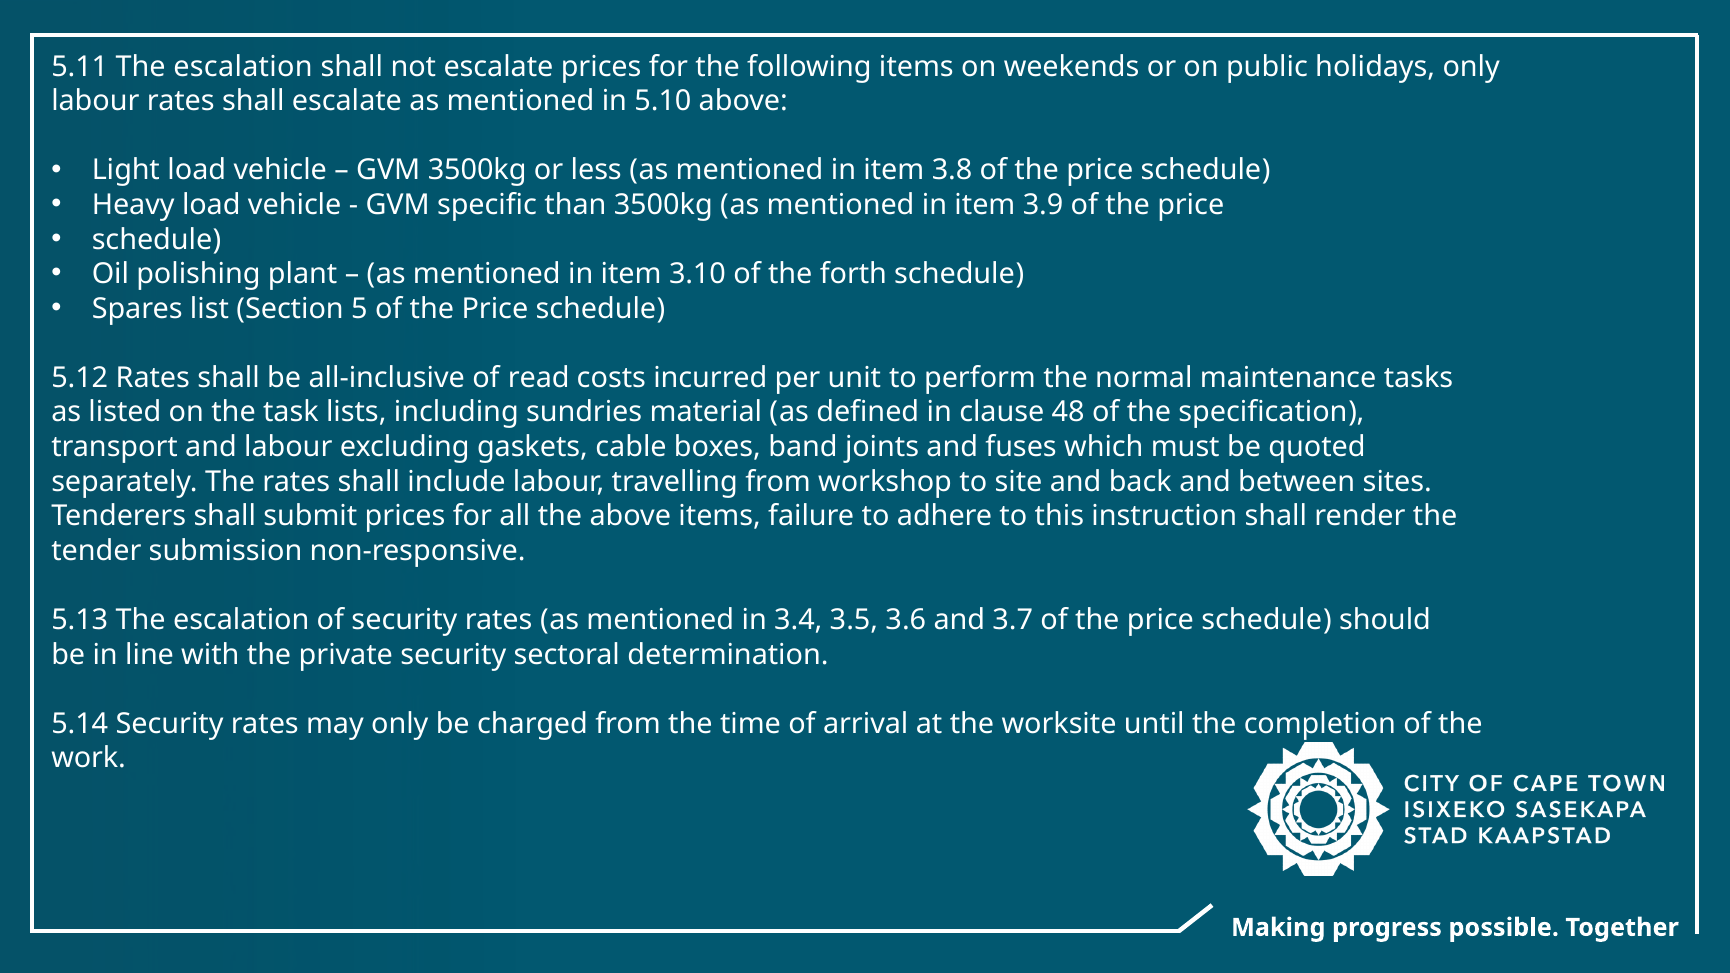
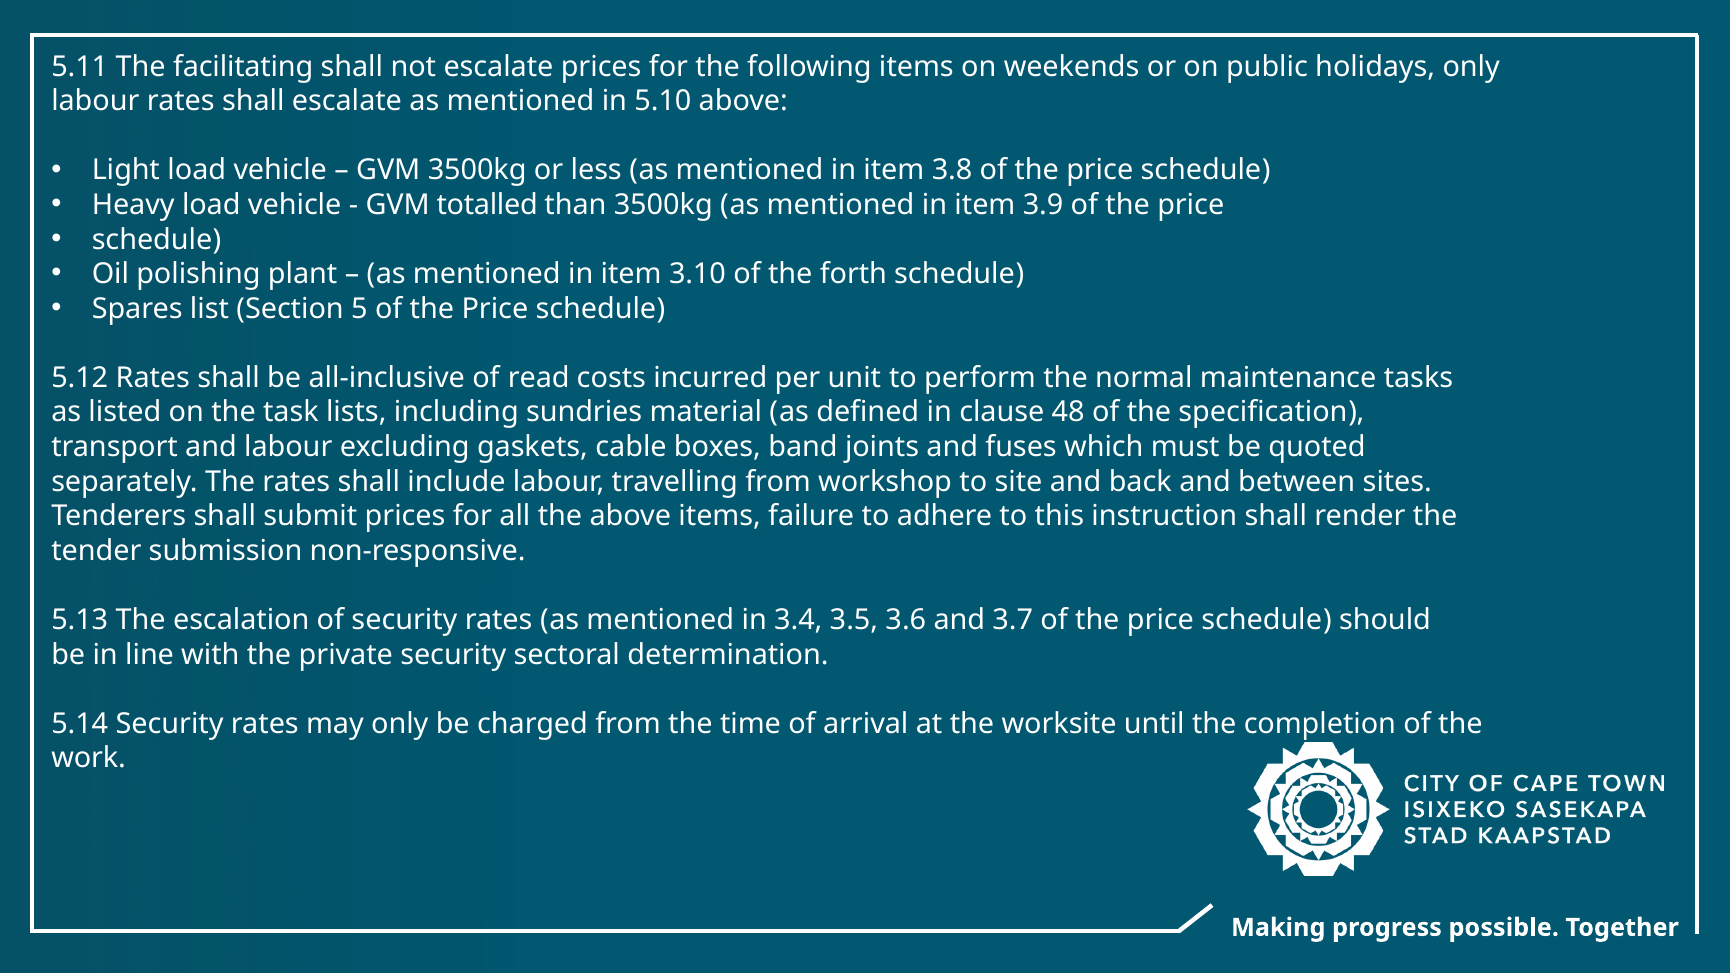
5.11 The escalation: escalation -> facilitating
specific: specific -> totalled
